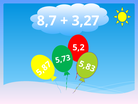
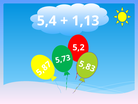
8,7: 8,7 -> 5,4
3,27: 3,27 -> 1,13
